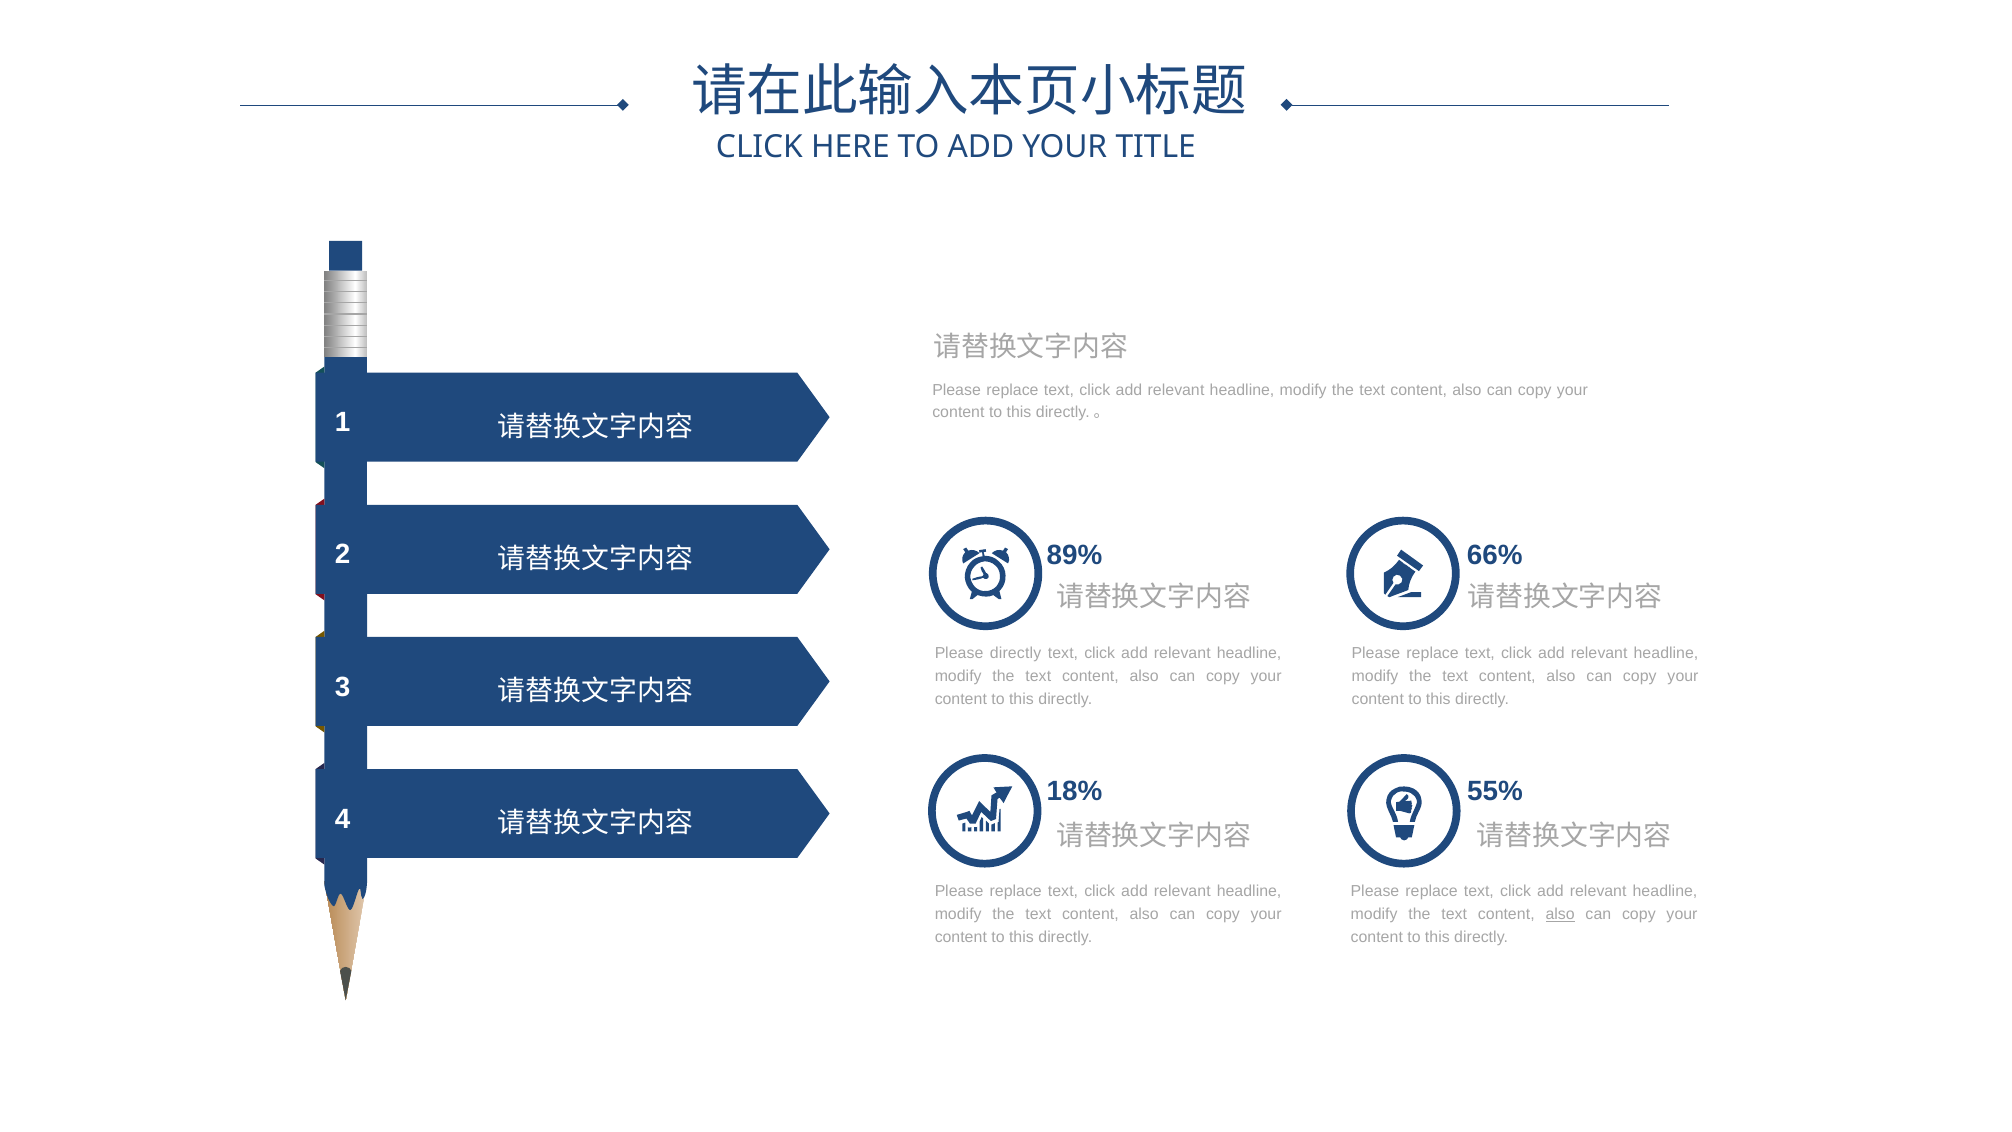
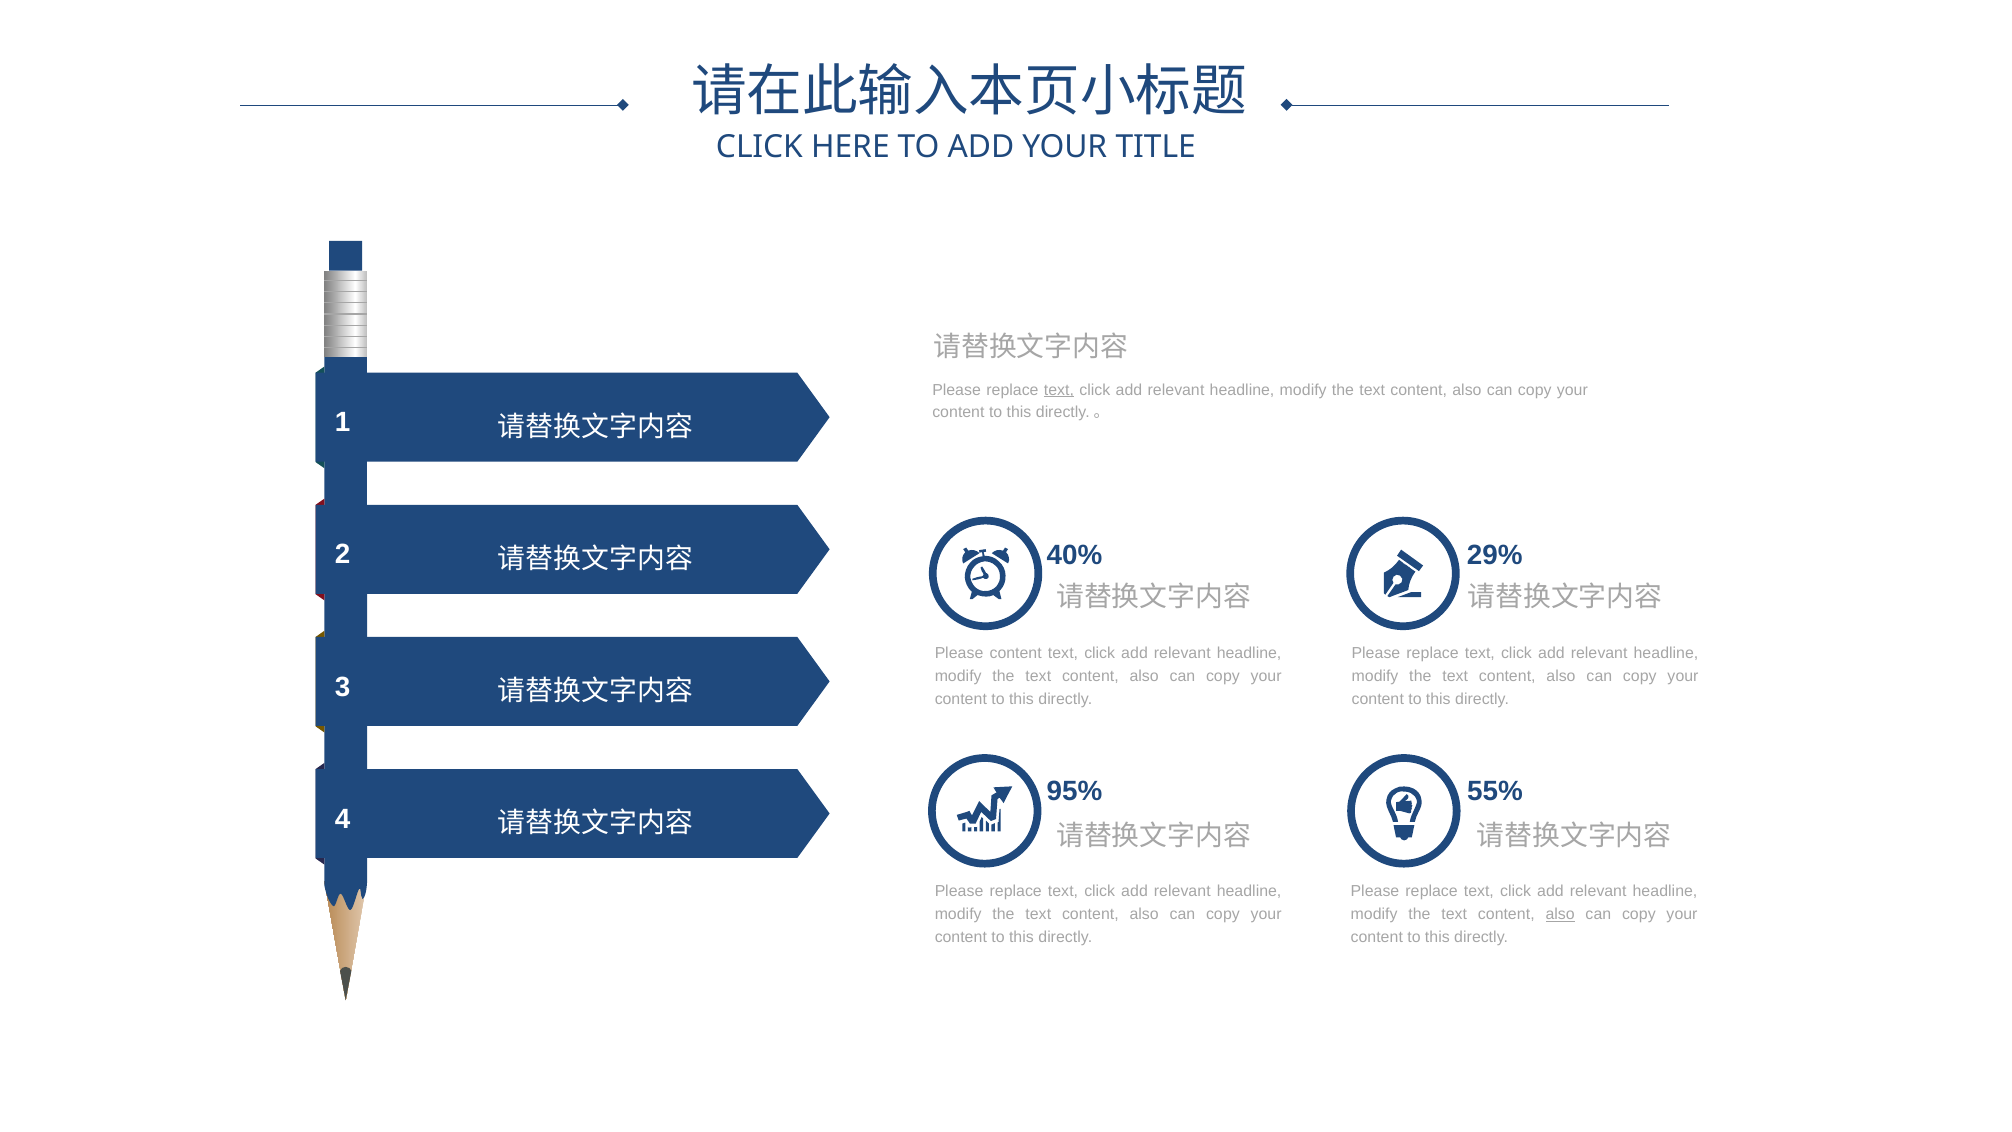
text at (1059, 390) underline: none -> present
89%: 89% -> 40%
66%: 66% -> 29%
Please directly: directly -> content
18%: 18% -> 95%
